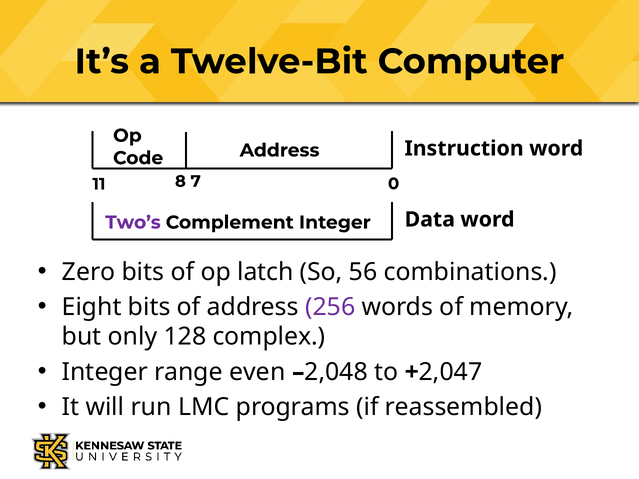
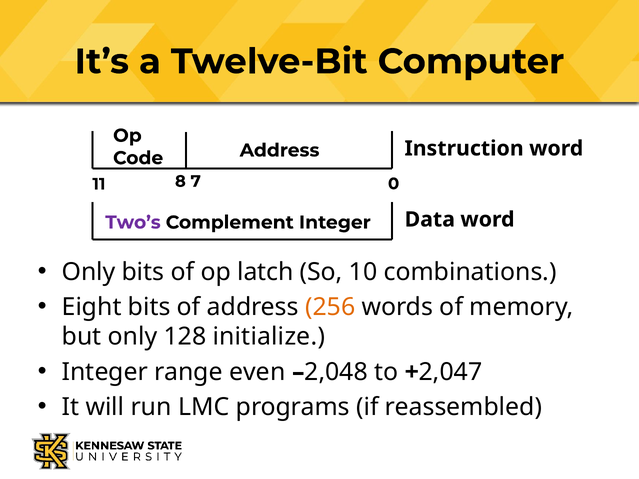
Zero at (89, 272): Zero -> Only
56: 56 -> 10
256 colour: purple -> orange
complex: complex -> initialize
